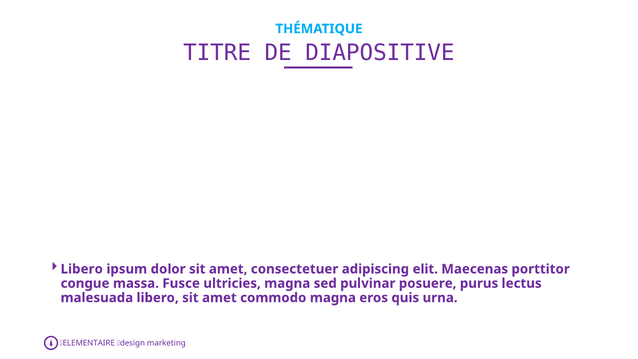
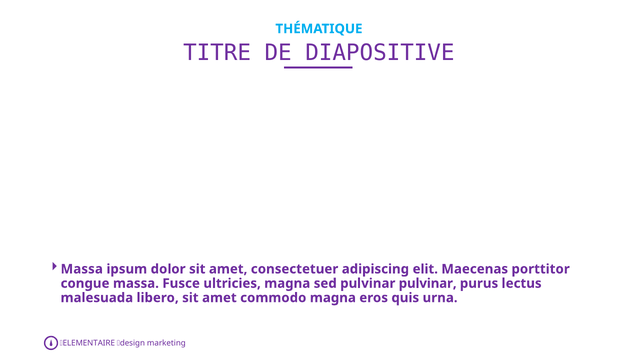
Libero at (82, 269): Libero -> Massa
pulvinar posuere: posuere -> pulvinar
